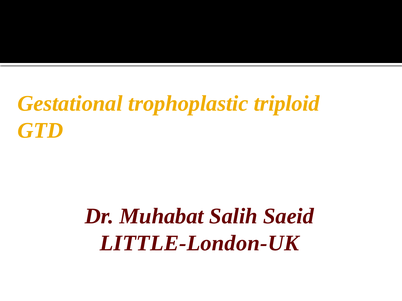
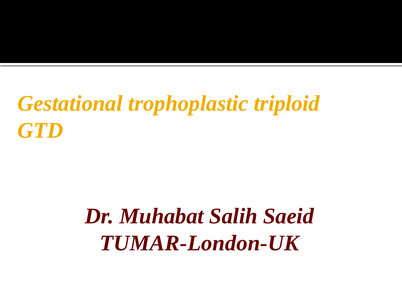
LITTLE-London-UK: LITTLE-London-UK -> TUMAR-London-UK
